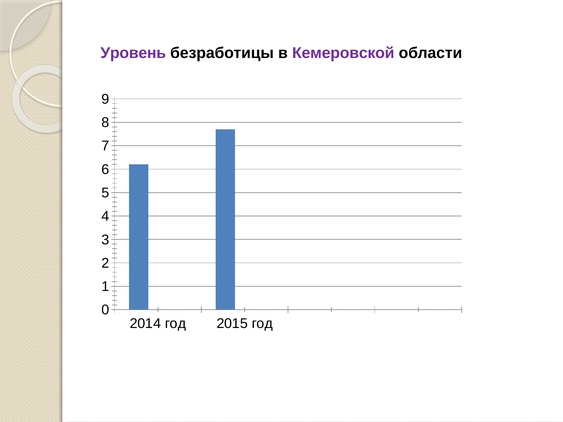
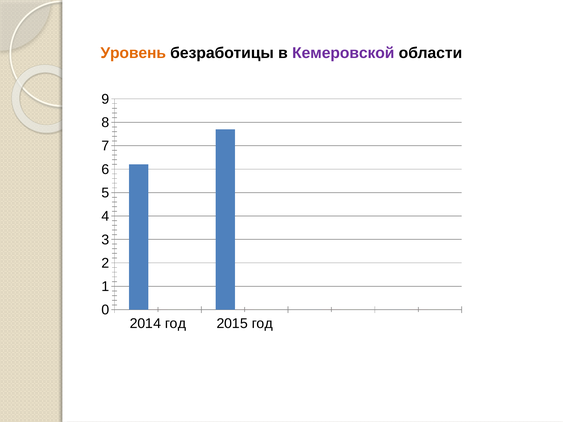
Уровень colour: purple -> orange
